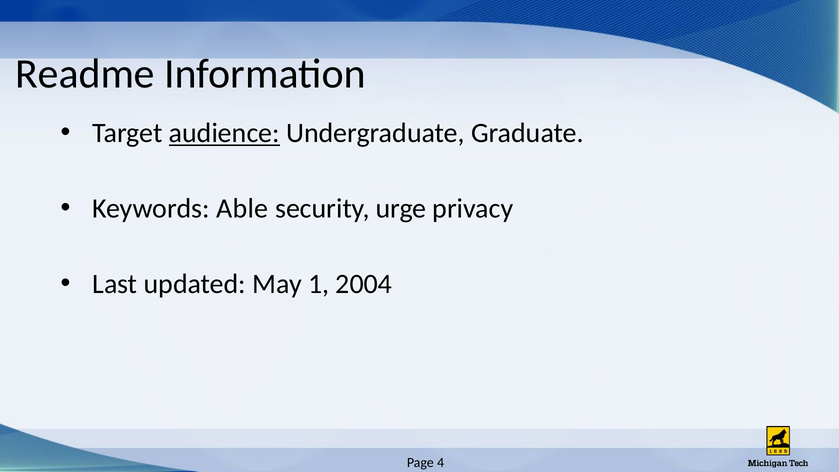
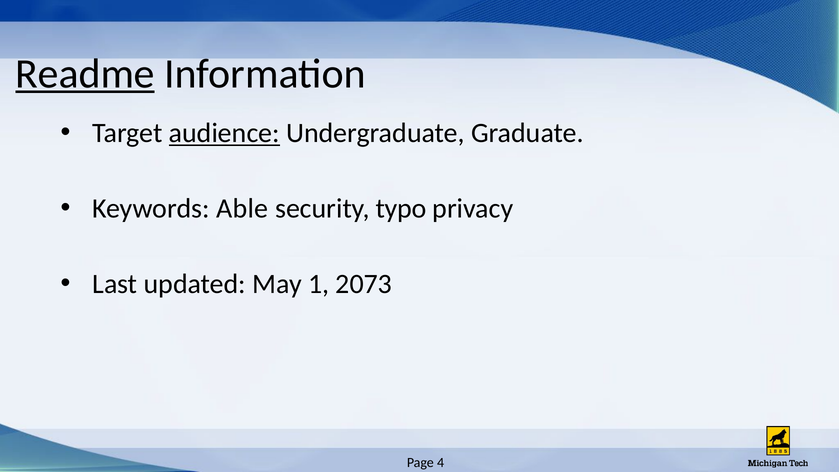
Readme underline: none -> present
urge: urge -> typo
2004: 2004 -> 2073
